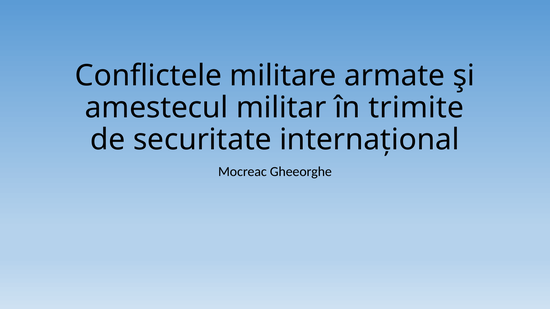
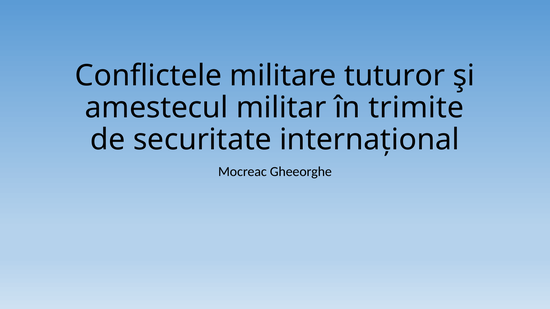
armate: armate -> tuturor
